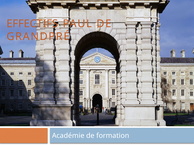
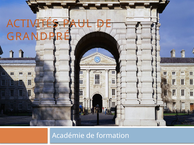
EFFECTIFS: EFFECTIFS -> ACTIVITÉS
